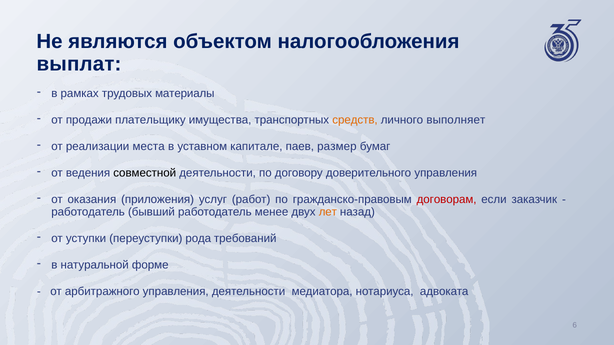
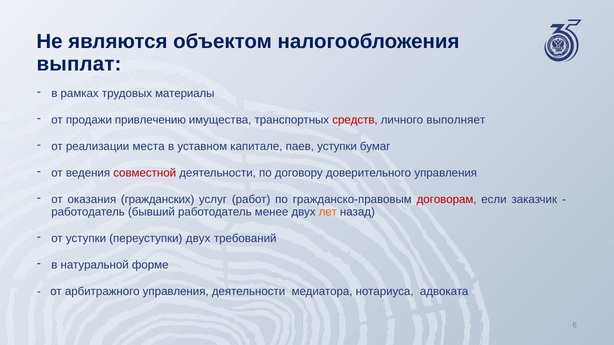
плательщику: плательщику -> привлечению
средств colour: orange -> red
паев размер: размер -> уступки
совместной colour: black -> red
приложения: приложения -> гражданских
переуступки рода: рода -> двух
